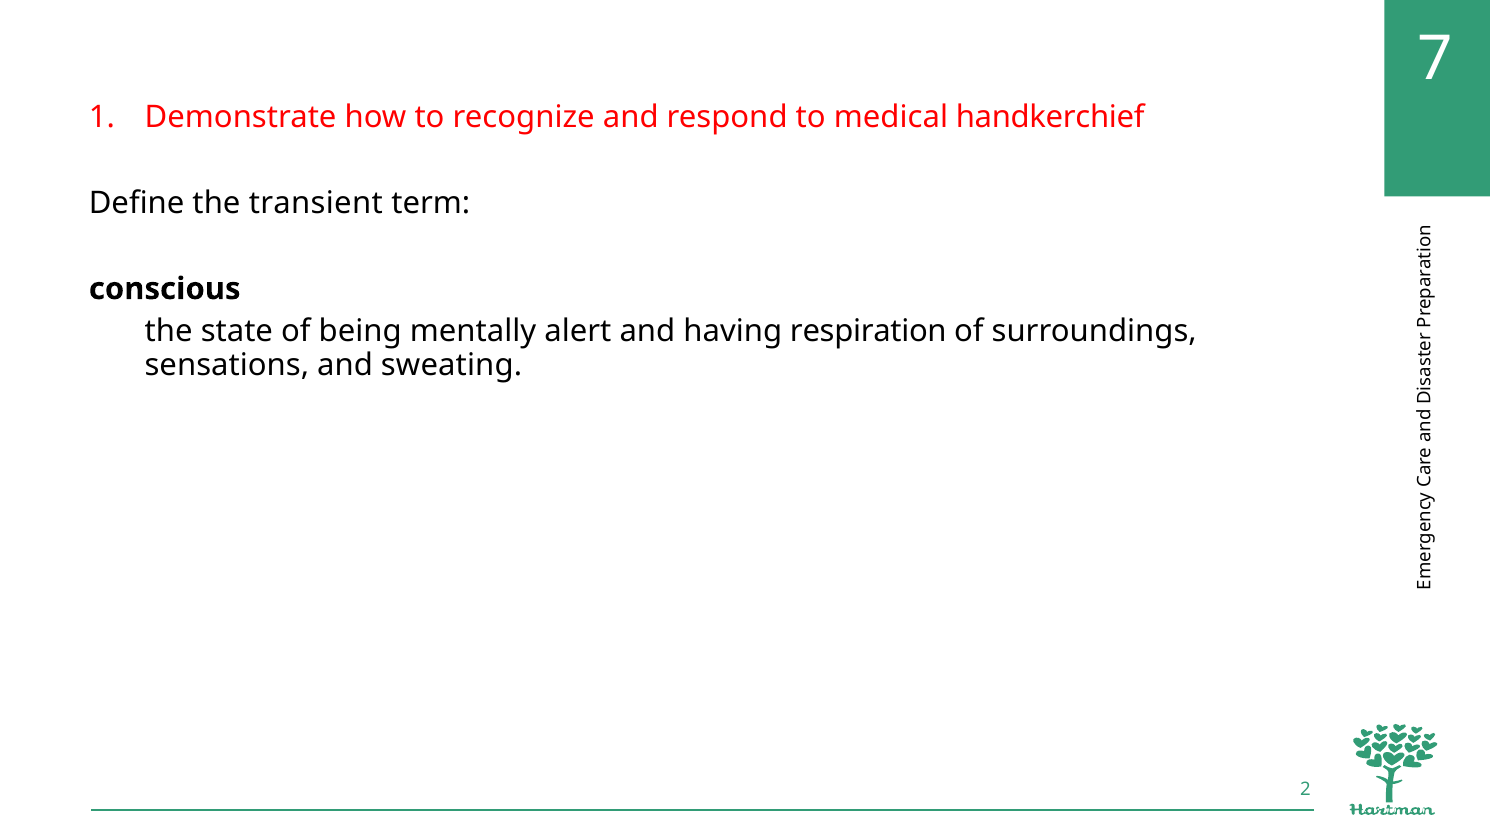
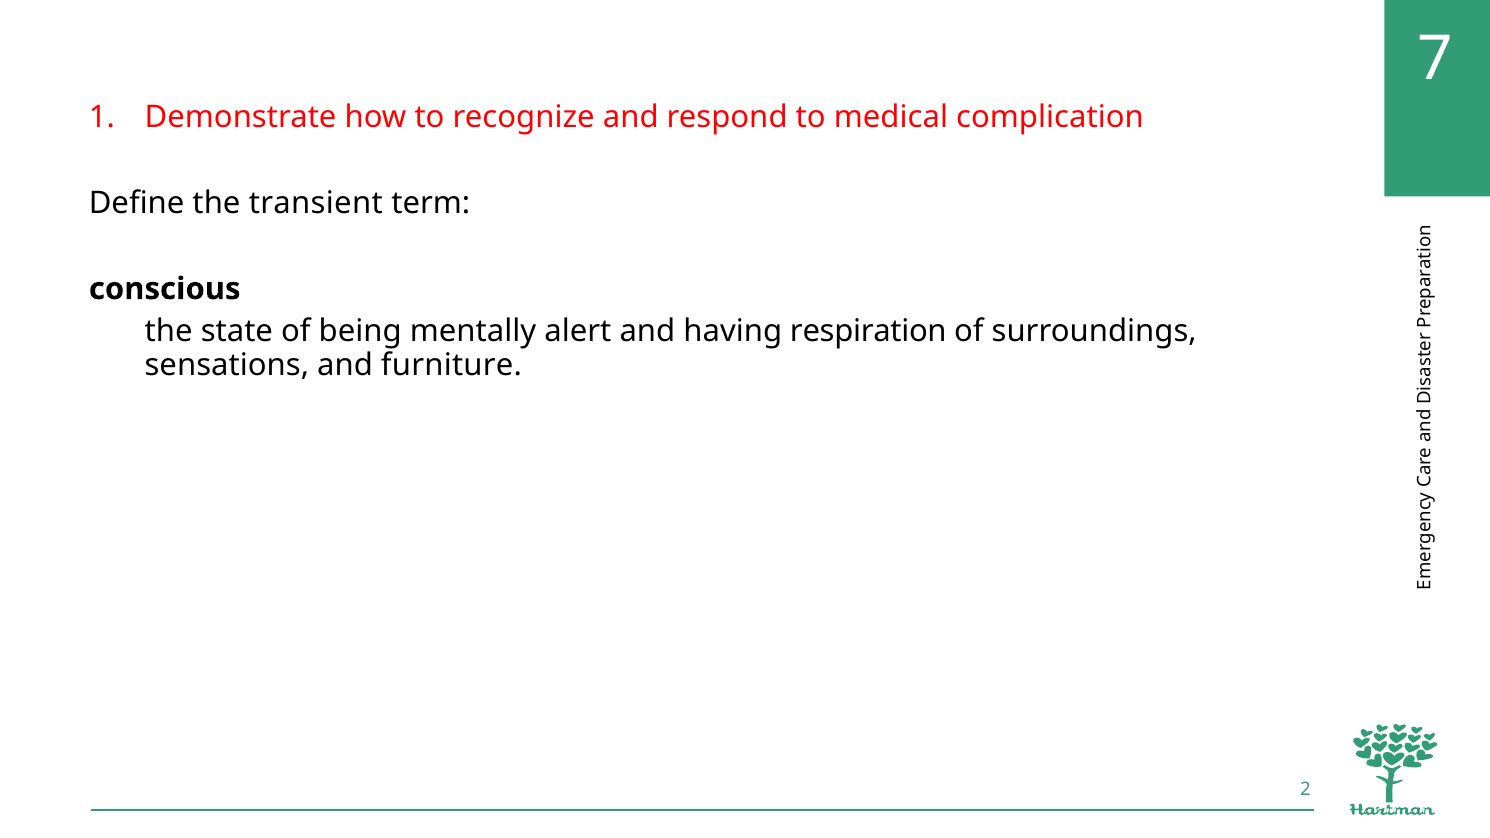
handkerchief: handkerchief -> complication
sweating: sweating -> furniture
